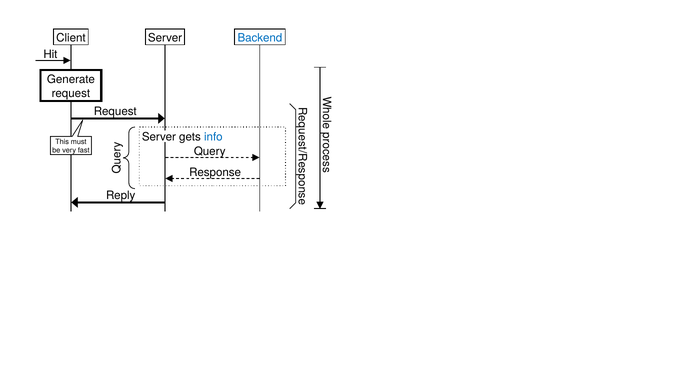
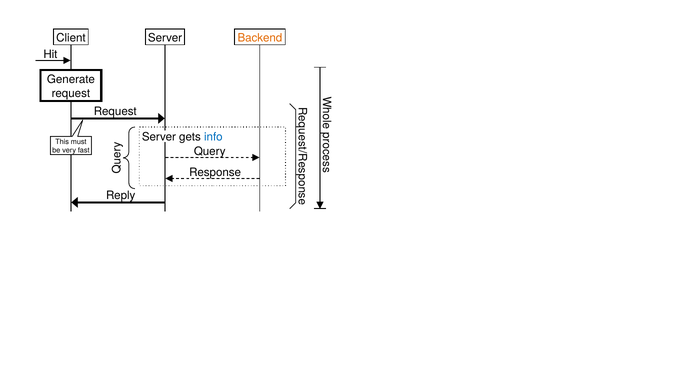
Backend colour: blue -> orange
